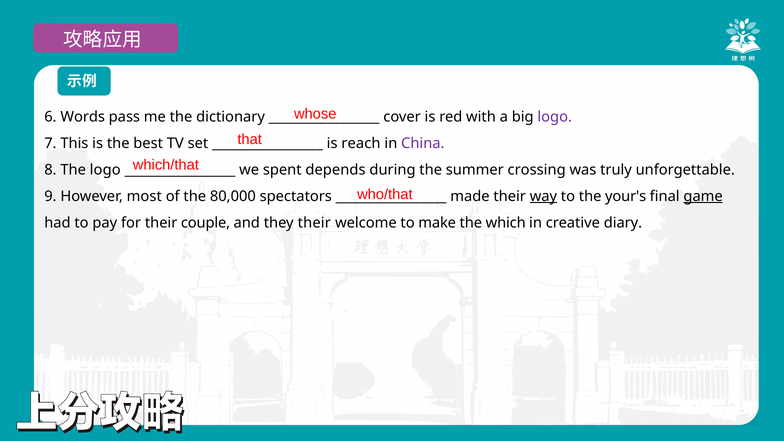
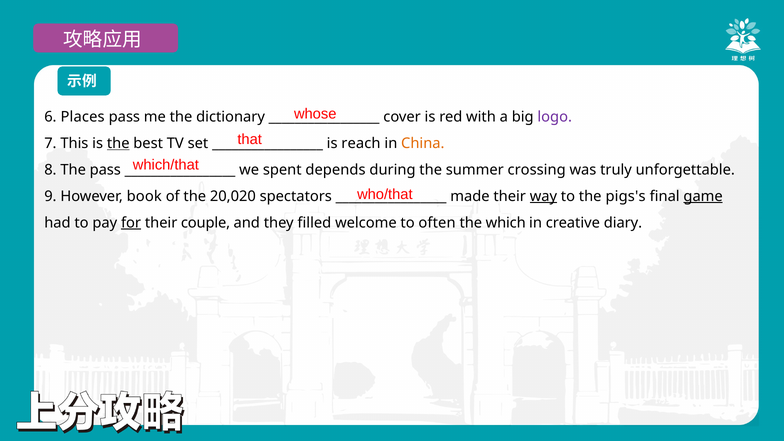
Words: Words -> Places
the at (118, 143) underline: none -> present
China colour: purple -> orange
The logo: logo -> pass
most: most -> book
80,000: 80,000 -> 20,020
your's: your's -> pigs's
for underline: none -> present
they their: their -> filled
make: make -> often
